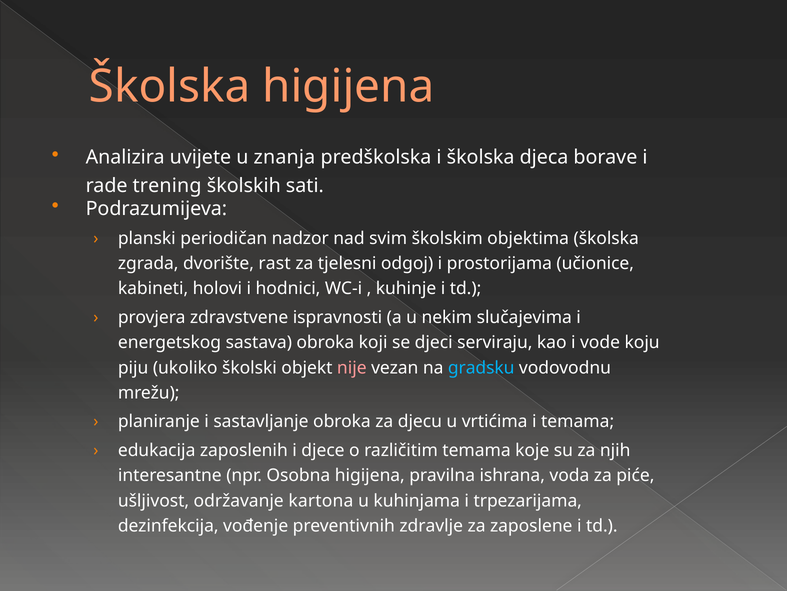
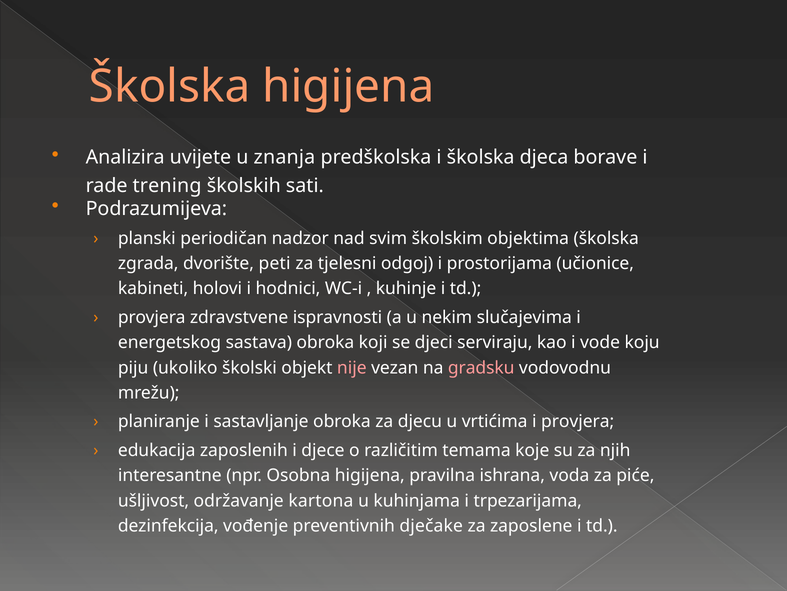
rast: rast -> peti
gradsku colour: light blue -> pink
i temama: temama -> provjera
zdravlje: zdravlje -> dječake
